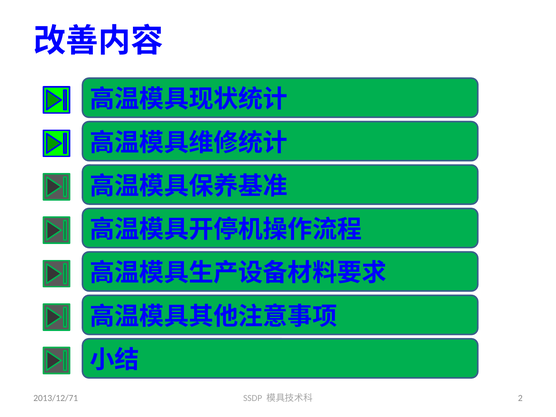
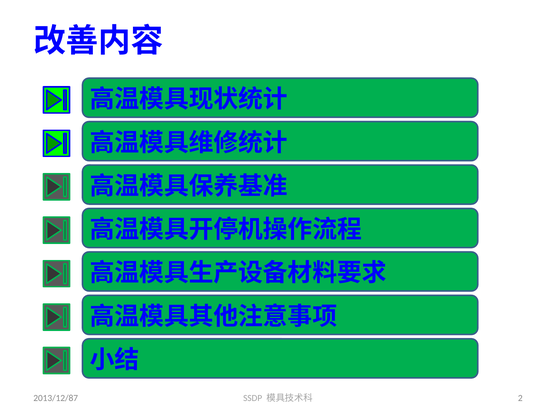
2013/12/71: 2013/12/71 -> 2013/12/87
